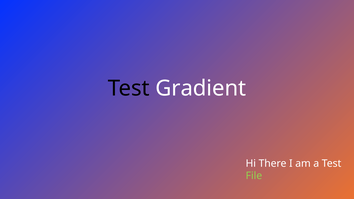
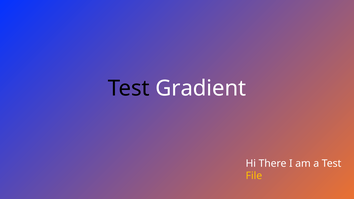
File colour: light green -> yellow
